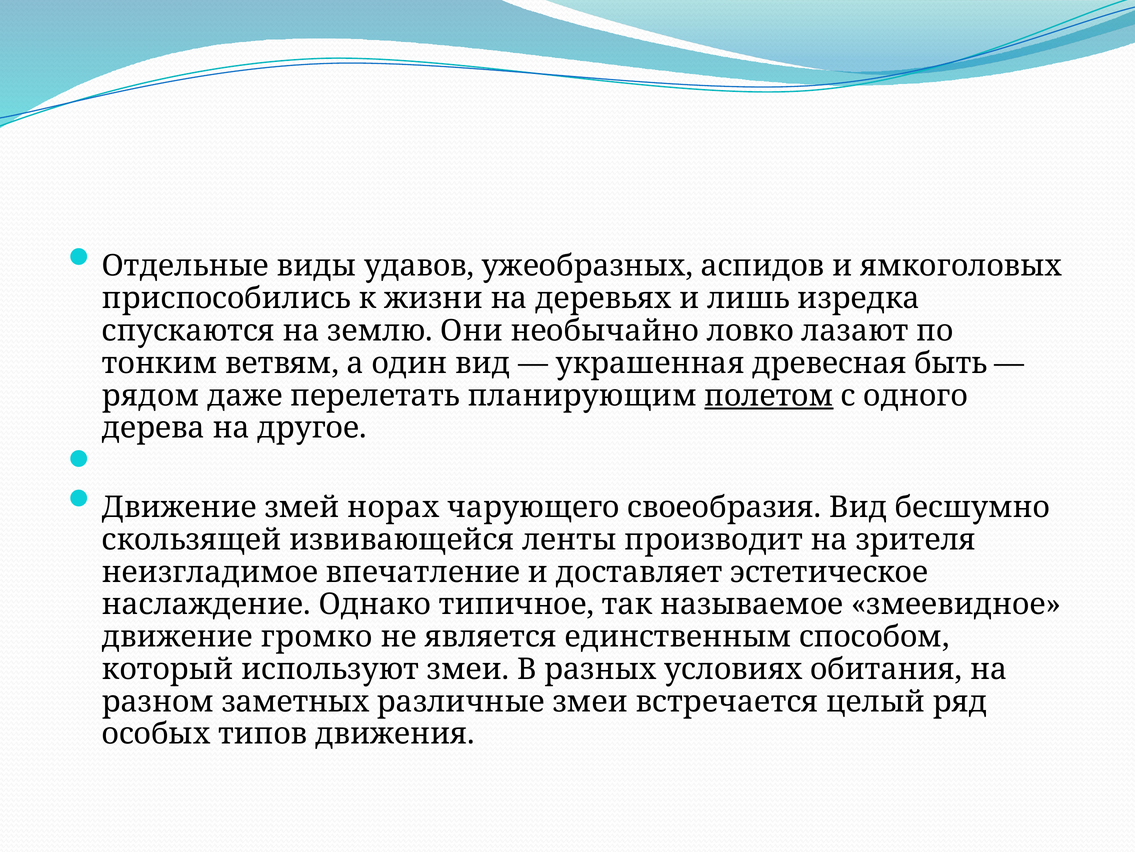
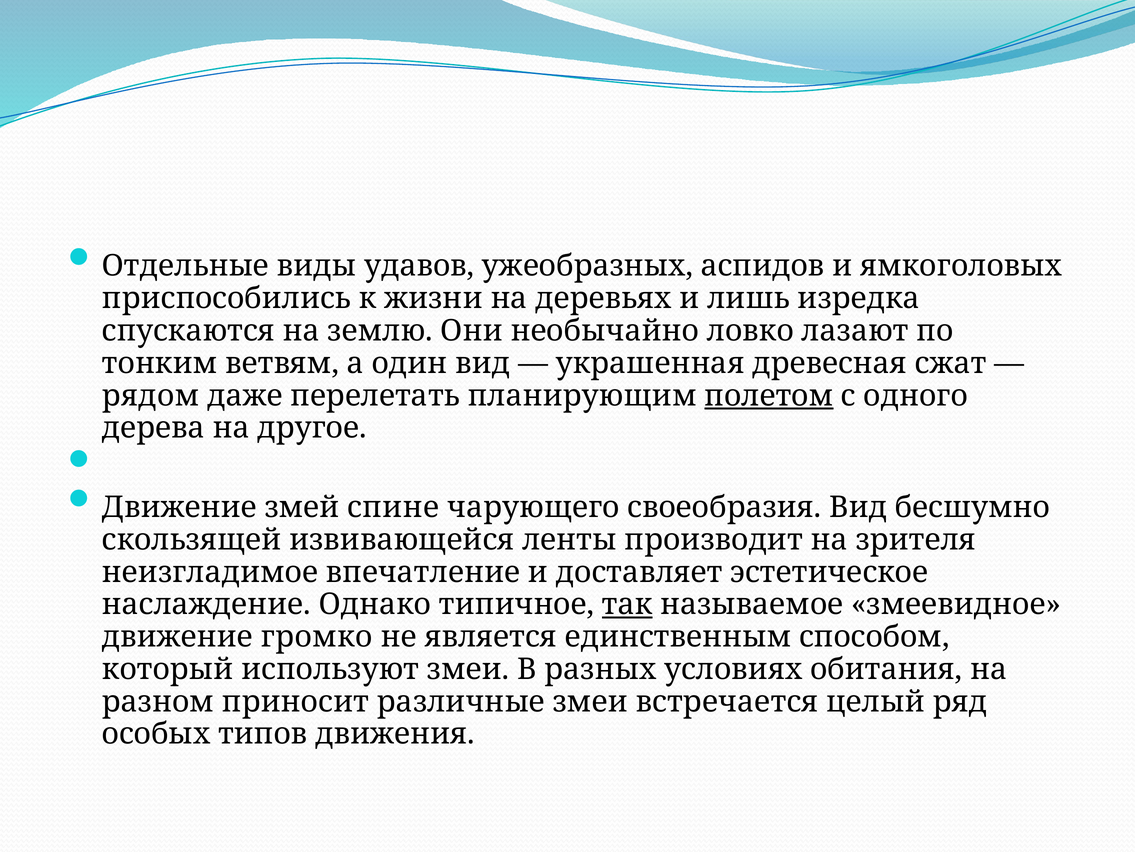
быть: быть -> сжат
норах: норах -> спине
так underline: none -> present
заметных: заметных -> приносит
